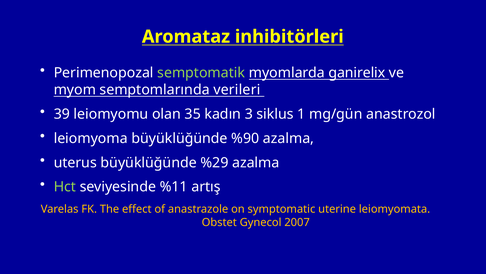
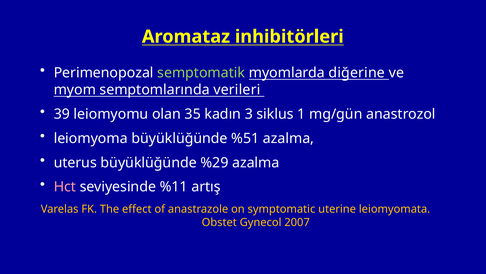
ganirelix: ganirelix -> diğerine
%90: %90 -> %51
Hct colour: light green -> pink
